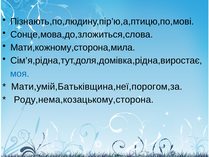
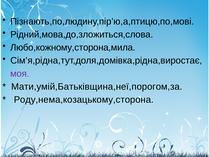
Сонце,мова,до,зложиться,слова: Сонце,мова,до,зложиться,слова -> Рідний,мова,до,зложиться,слова
Мати,кожному,сторона,мила: Мати,кожному,сторона,мила -> Любо,кожному,сторона,мила
моя colour: blue -> purple
